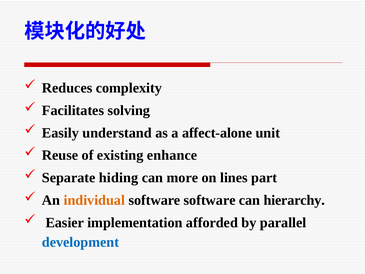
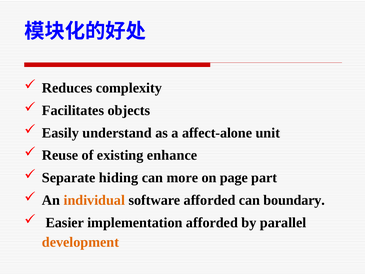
solving: solving -> objects
lines: lines -> page
software software: software -> afforded
hierarchy: hierarchy -> boundary
development colour: blue -> orange
